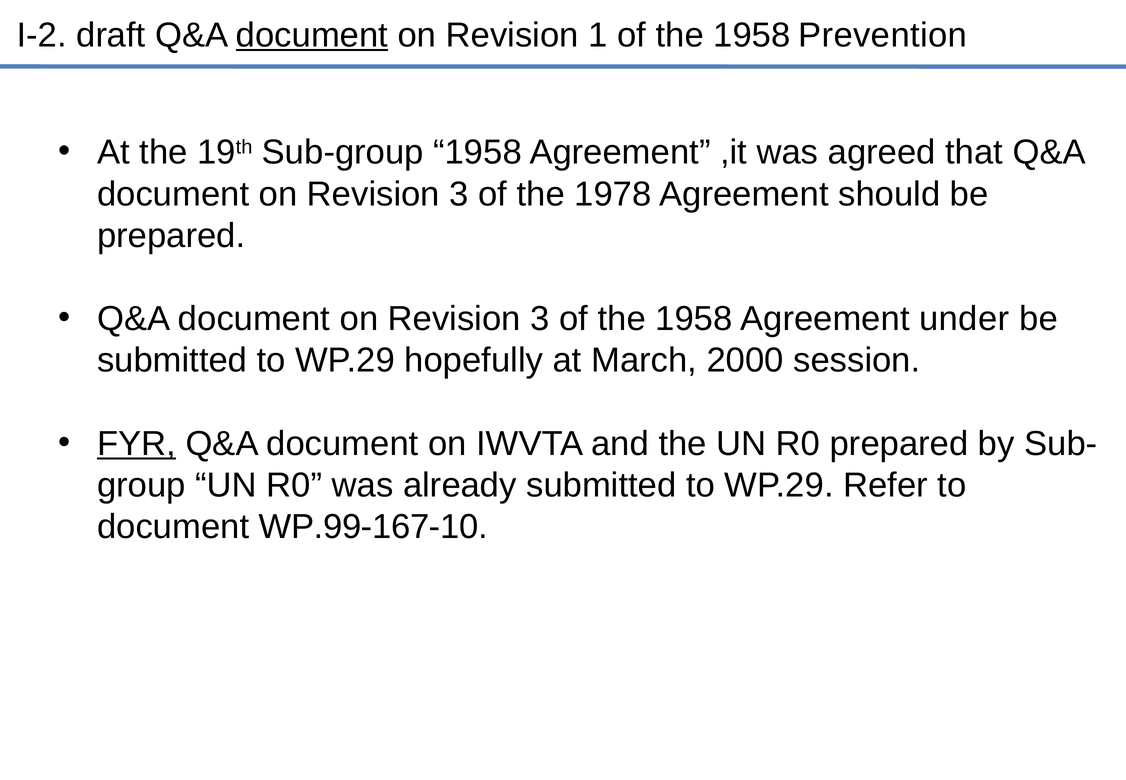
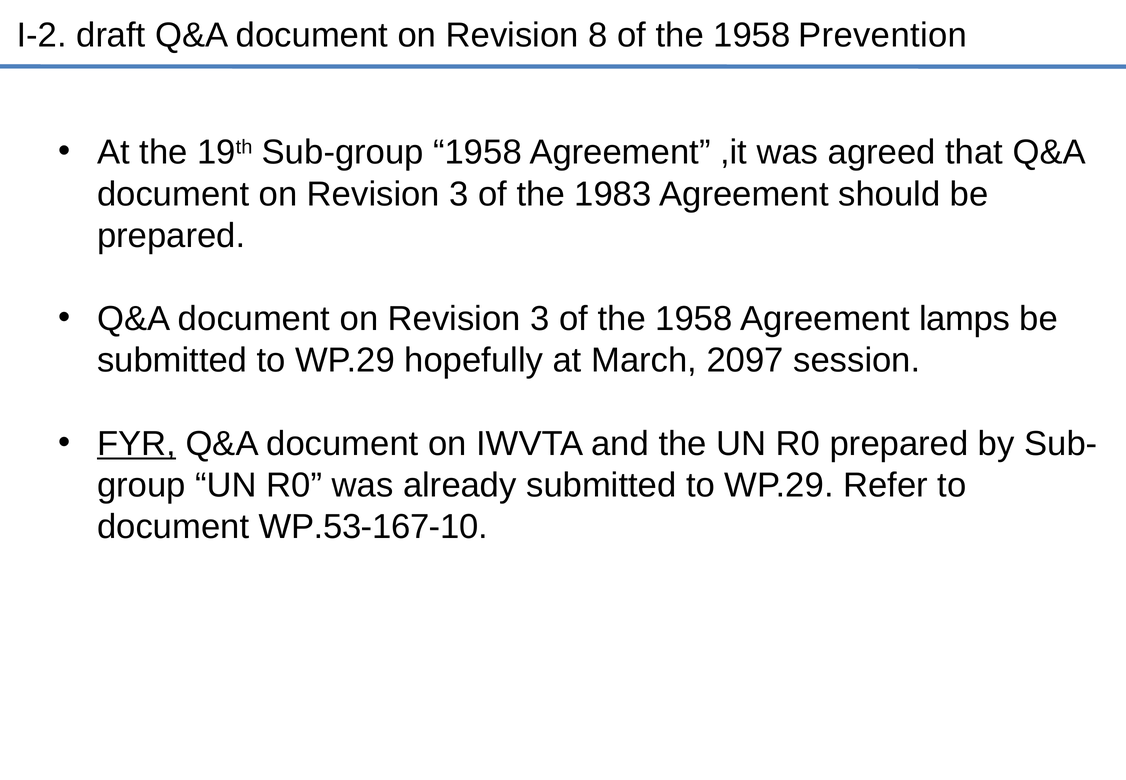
document at (312, 35) underline: present -> none
1: 1 -> 8
1978: 1978 -> 1983
under: under -> lamps
2000: 2000 -> 2097
WP.99-167-10: WP.99-167-10 -> WP.53-167-10
